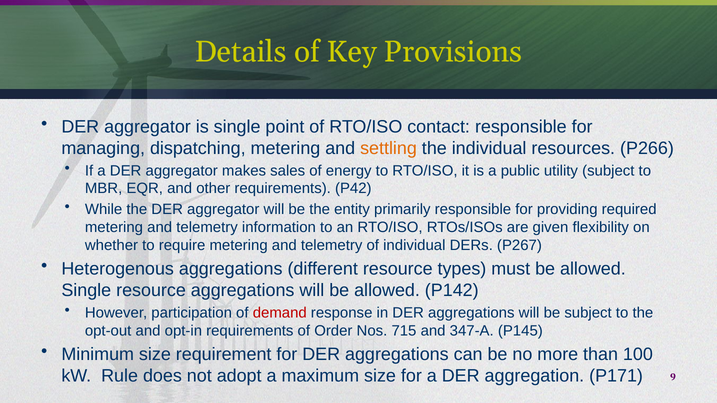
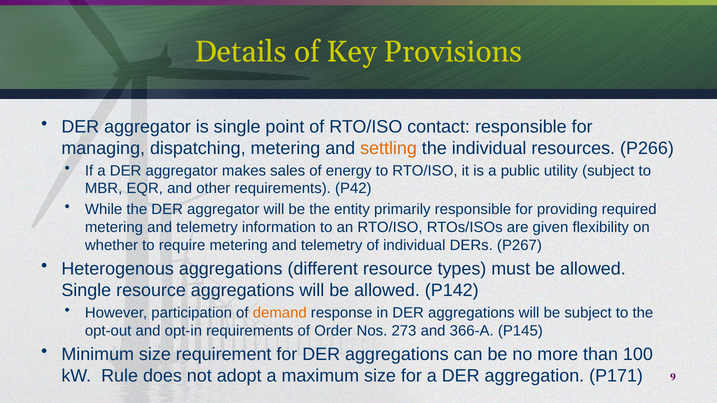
demand colour: red -> orange
715: 715 -> 273
347-A: 347-A -> 366-A
